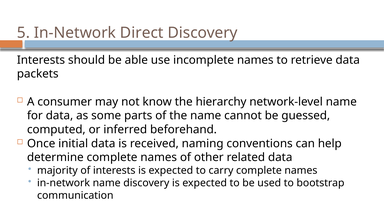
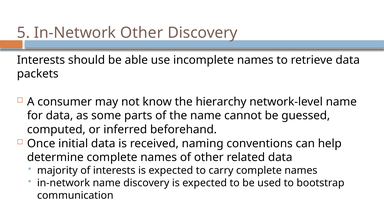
In-Network Direct: Direct -> Other
